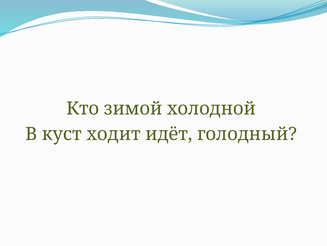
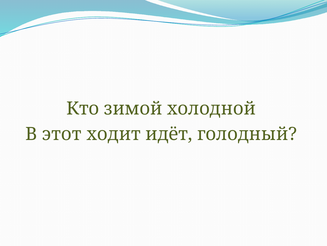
куст: куст -> этот
